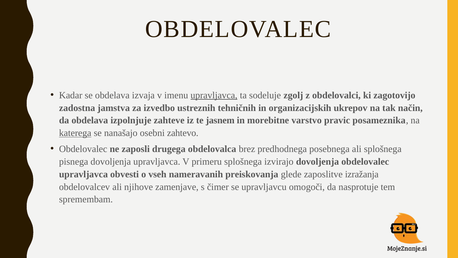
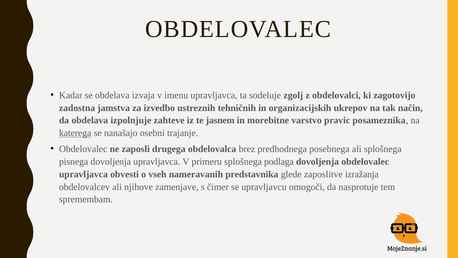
upravljavca at (214, 95) underline: present -> none
zahtevo: zahtevo -> trajanje
izvirajo: izvirajo -> podlaga
preiskovanja: preiskovanja -> predstavnika
